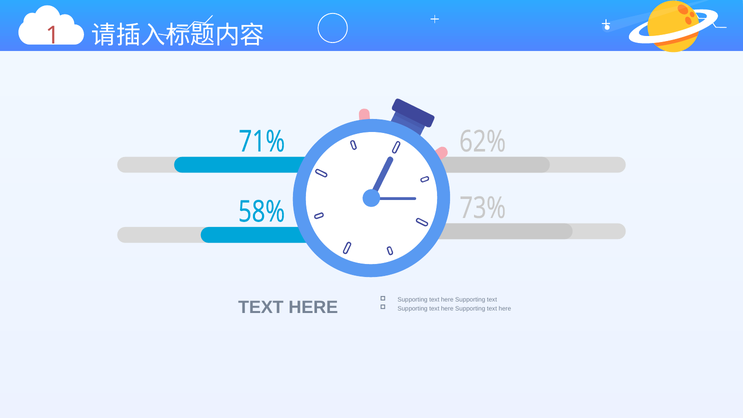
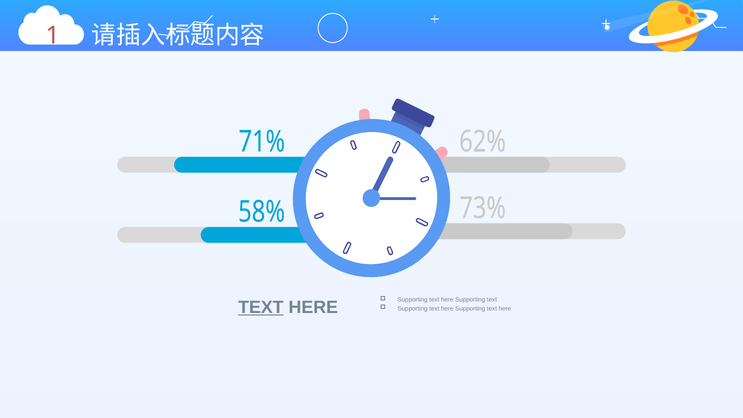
TEXT at (261, 307) underline: none -> present
